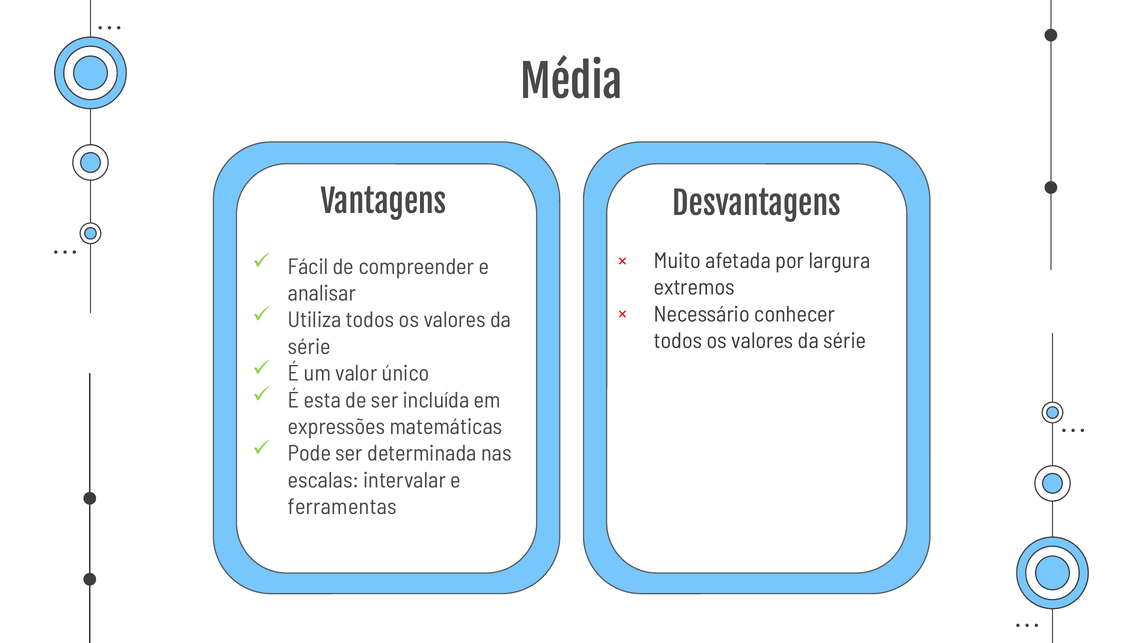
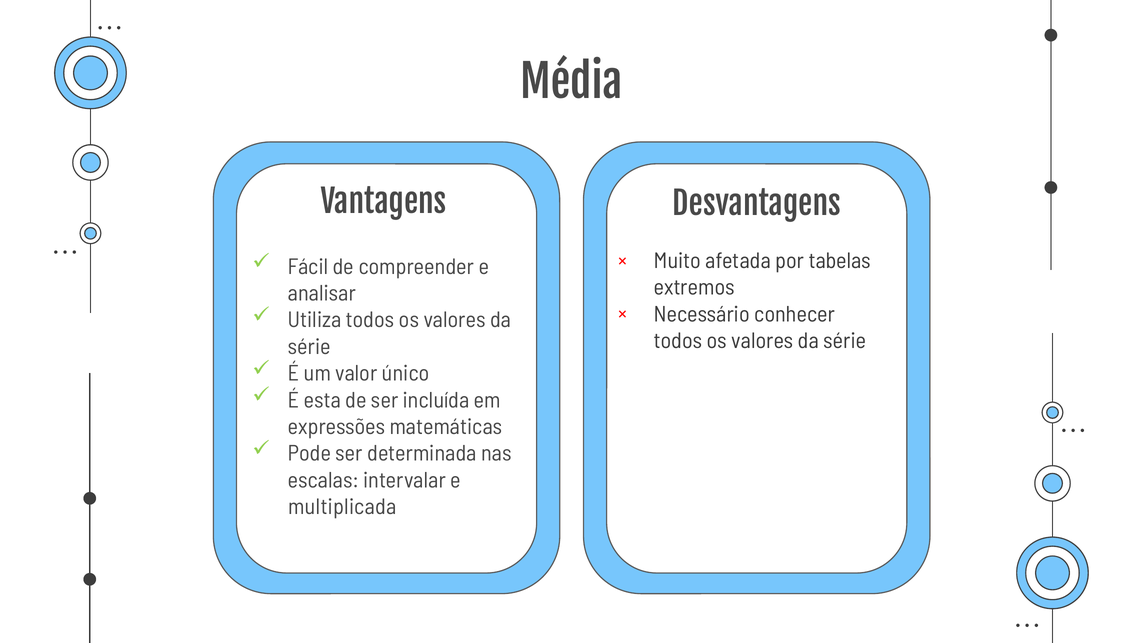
largura: largura -> tabelas
ferramentas: ferramentas -> multiplicada
